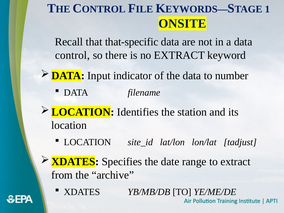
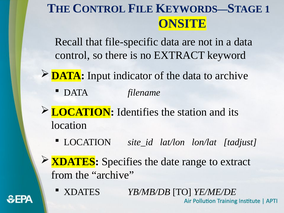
that-specific: that-specific -> file-specific
to number: number -> archive
